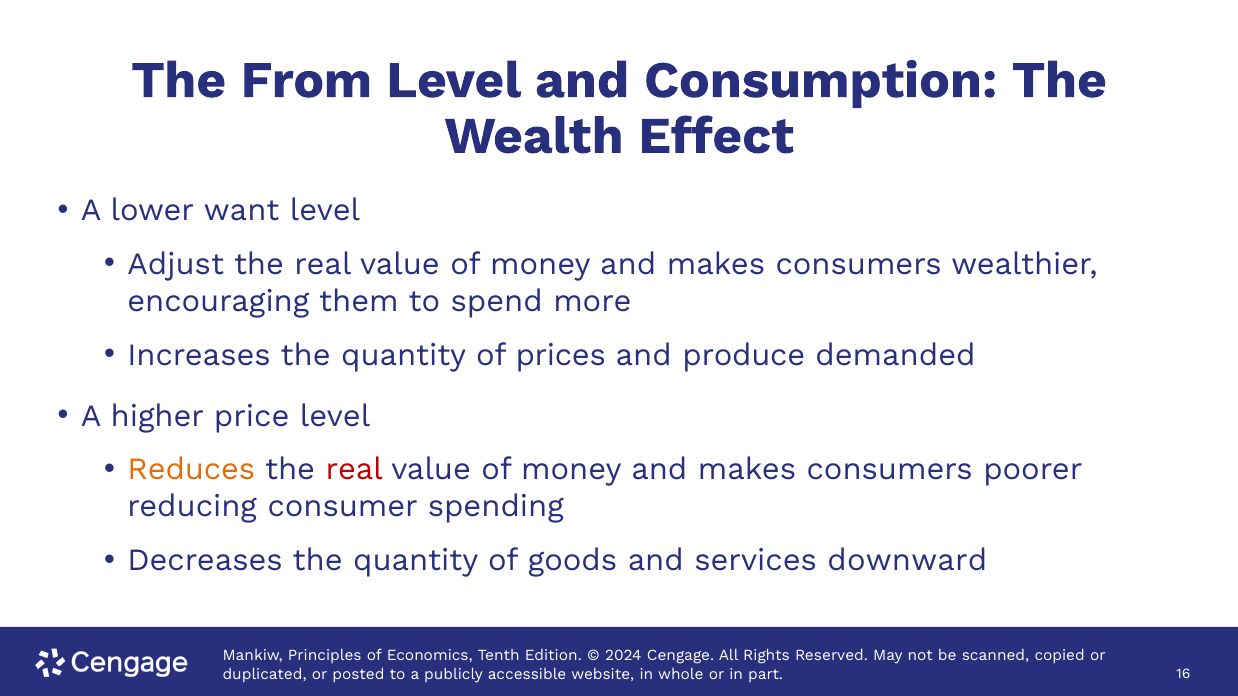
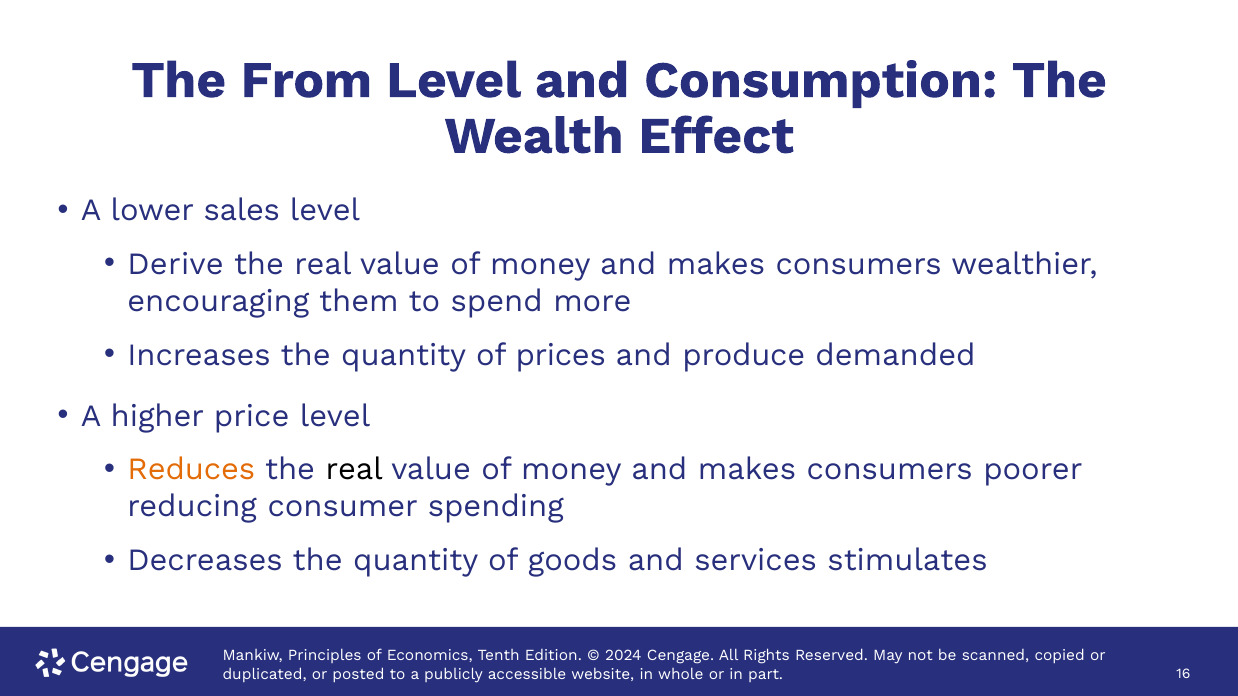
want: want -> sales
Adjust: Adjust -> Derive
real at (354, 470) colour: red -> black
downward: downward -> stimulates
